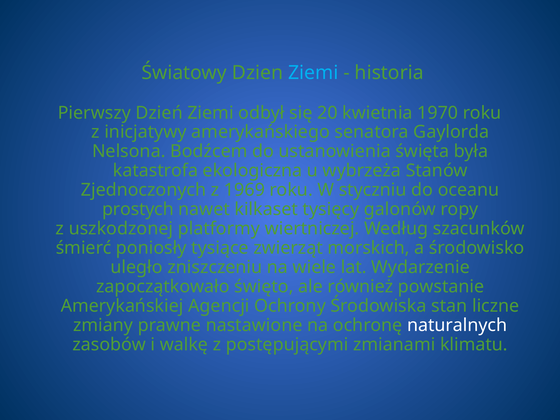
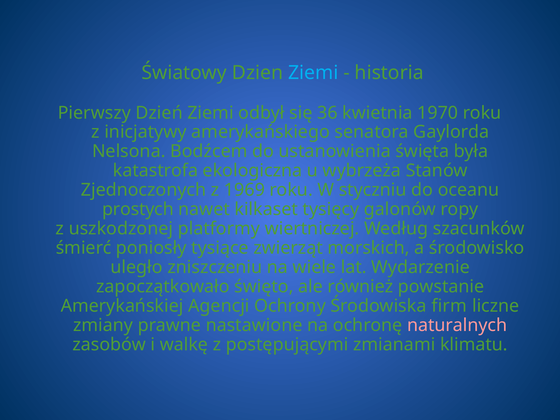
20: 20 -> 36
stan: stan -> firm
naturalnych colour: white -> pink
